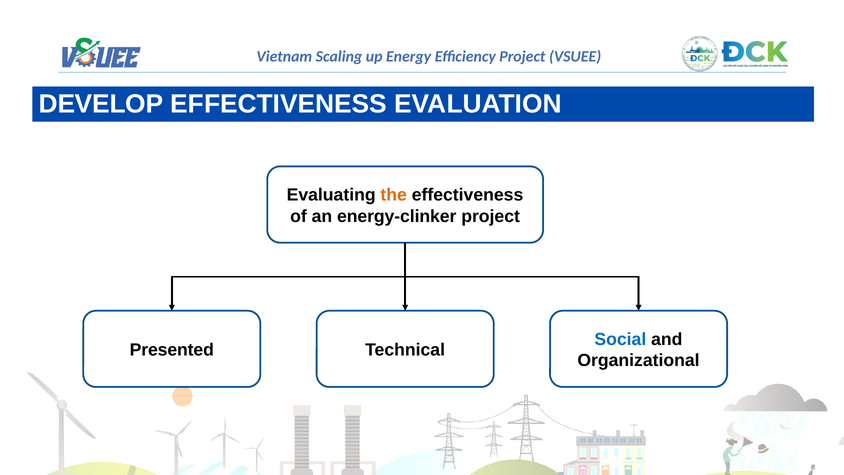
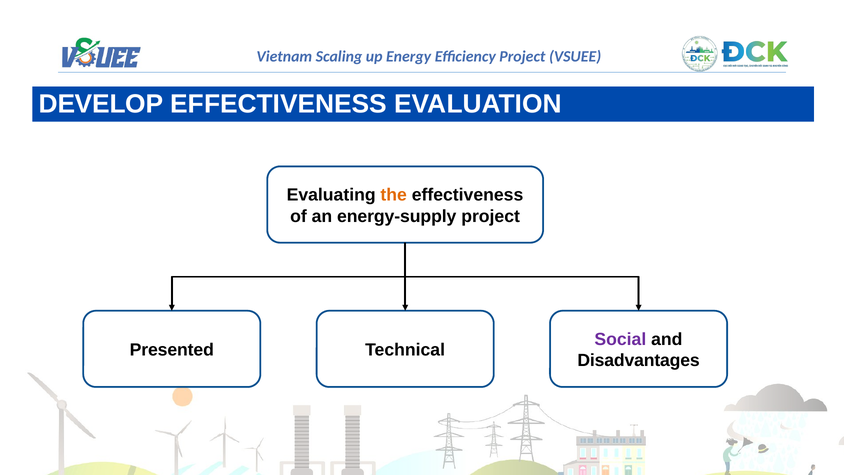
energy-clinker: energy-clinker -> energy-supply
Social colour: blue -> purple
Organizational: Organizational -> Disadvantages
